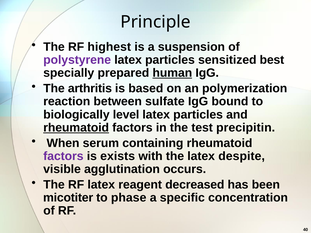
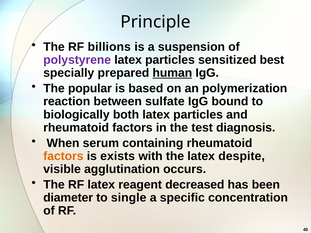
highest: highest -> billions
arthritis: arthritis -> popular
level: level -> both
rheumatoid at (76, 128) underline: present -> none
precipitin: precipitin -> diagnosis
factors at (63, 156) colour: purple -> orange
micotiter: micotiter -> diameter
phase: phase -> single
